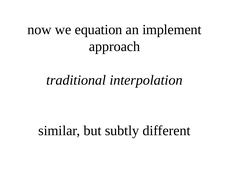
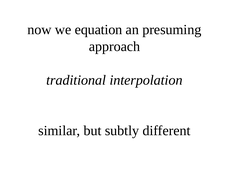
implement: implement -> presuming
